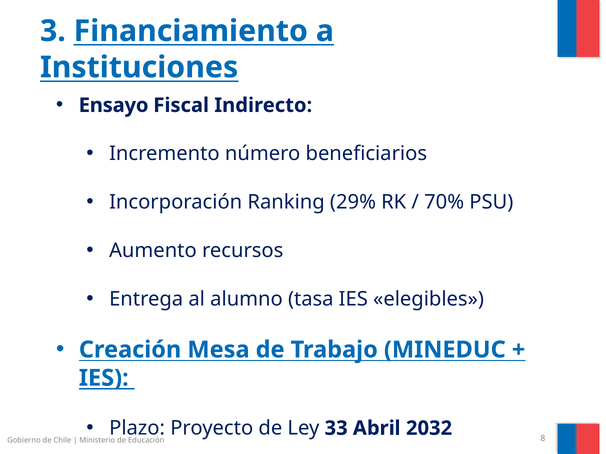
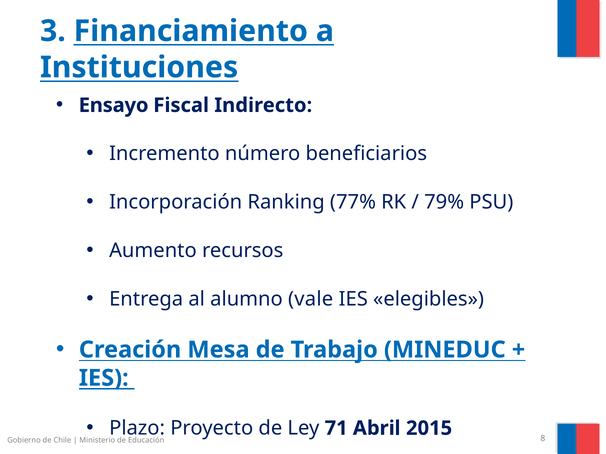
29%: 29% -> 77%
70%: 70% -> 79%
tasa: tasa -> vale
33: 33 -> 71
2032: 2032 -> 2015
